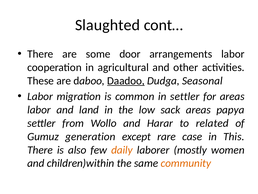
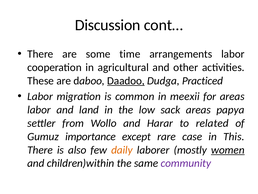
Slaughted: Slaughted -> Discussion
door: door -> time
Seasonal: Seasonal -> Practiced
in settler: settler -> meexii
generation: generation -> importance
women underline: none -> present
community colour: orange -> purple
